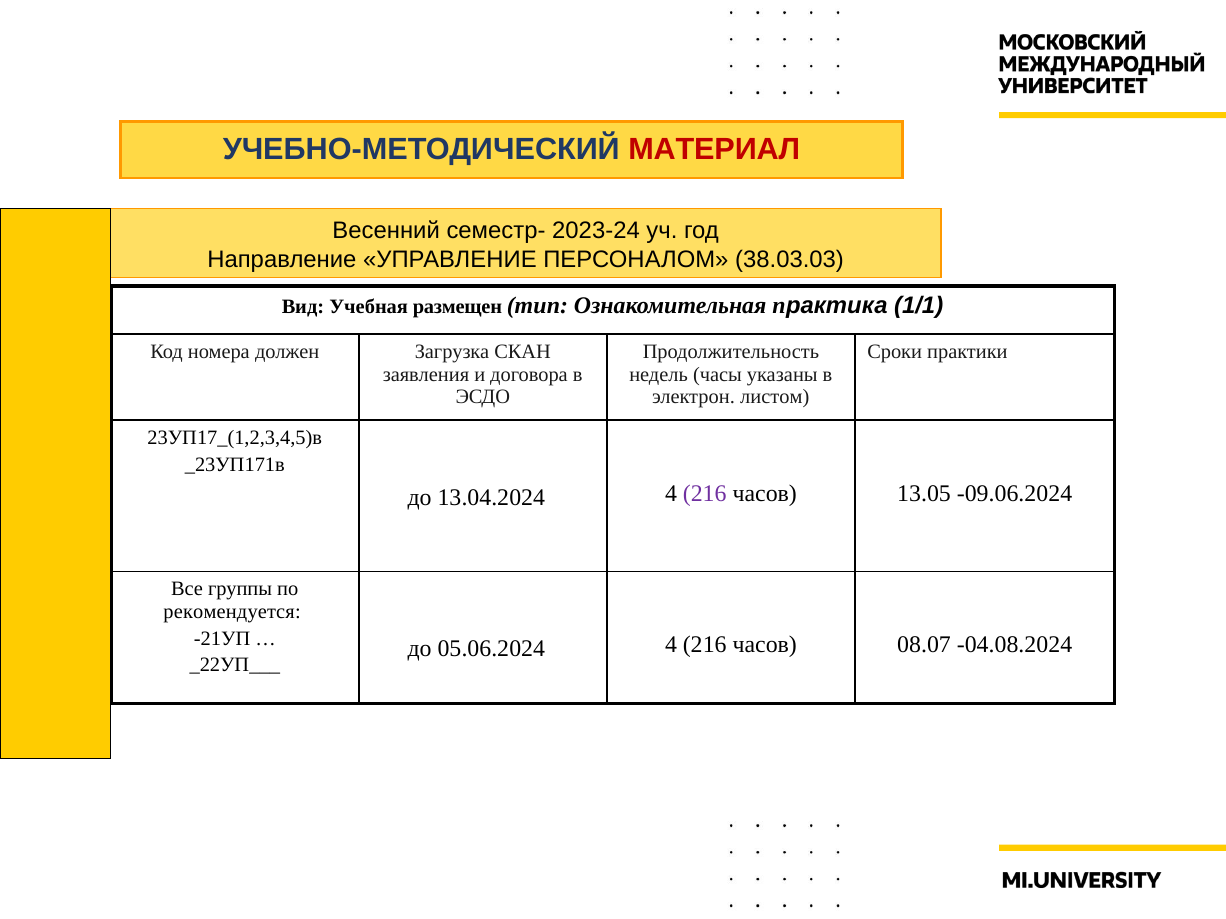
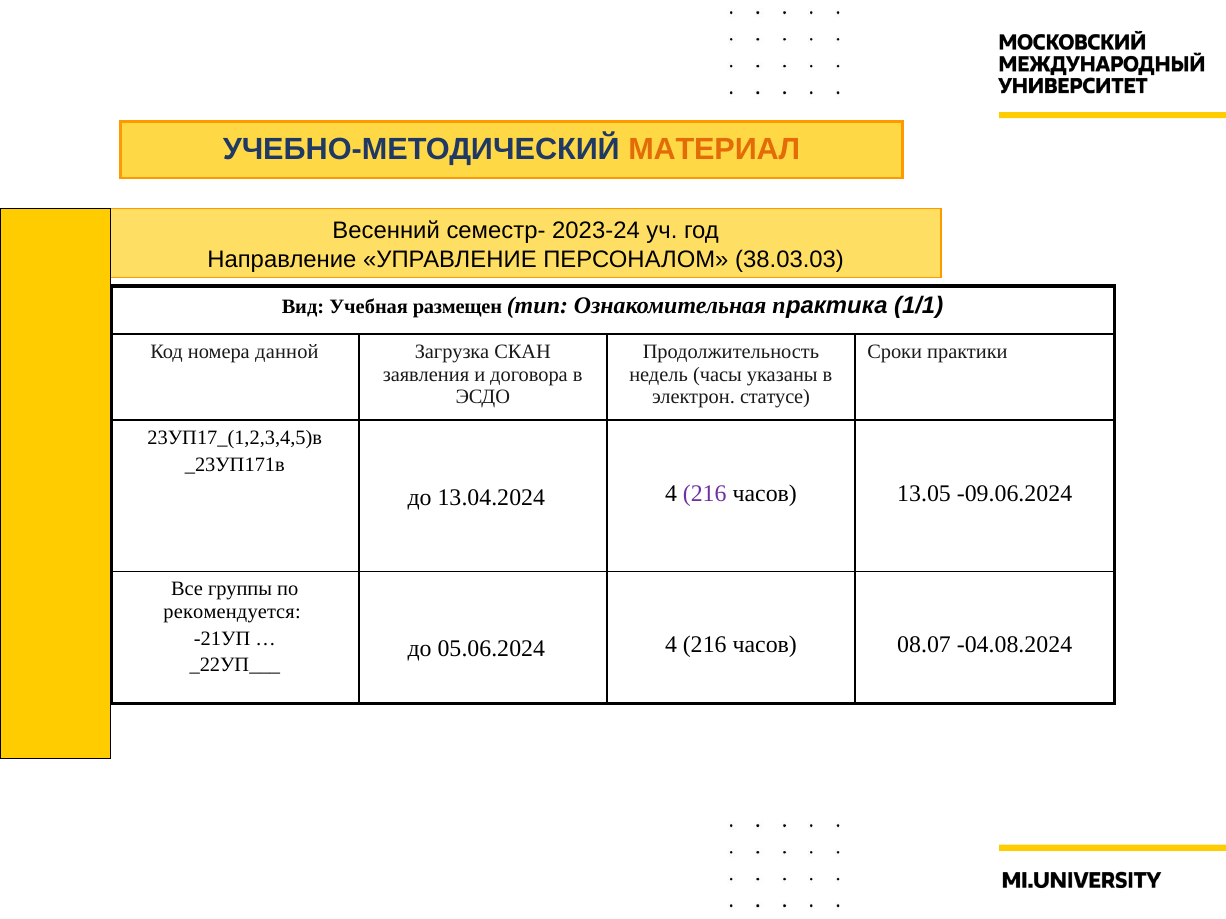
МАТЕРИАЛ colour: red -> orange
должен: должен -> данной
листом: листом -> статусе
